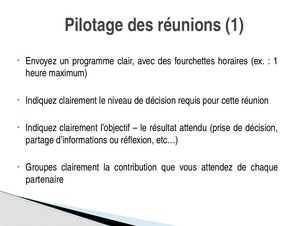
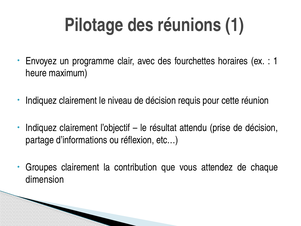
partenaire: partenaire -> dimension
